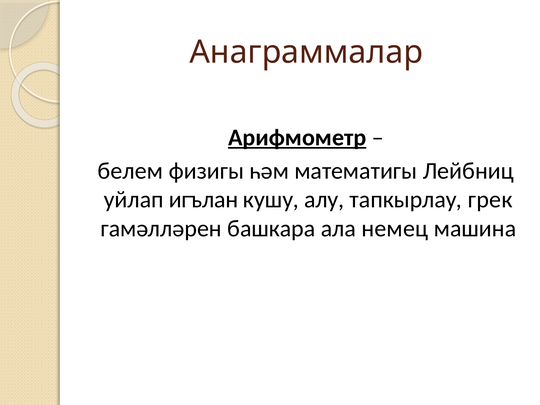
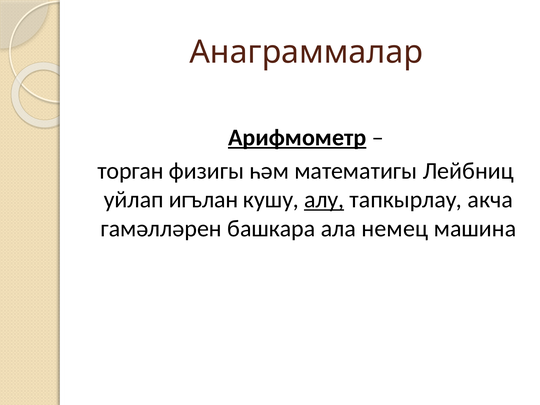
белем: белем -> торган
алу underline: none -> present
грек: грек -> акча
